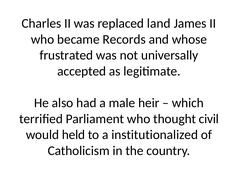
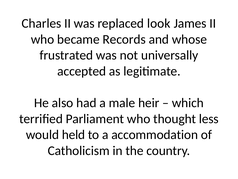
land: land -> look
civil: civil -> less
institutionalized: institutionalized -> accommodation
